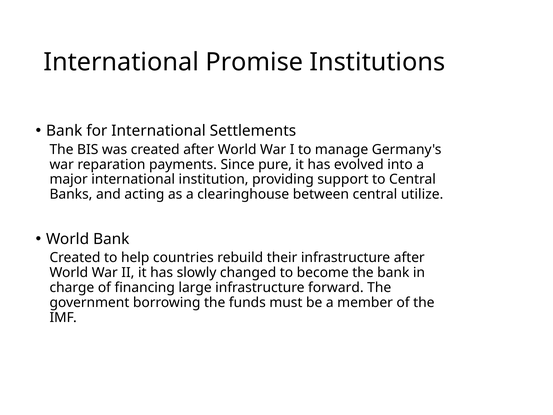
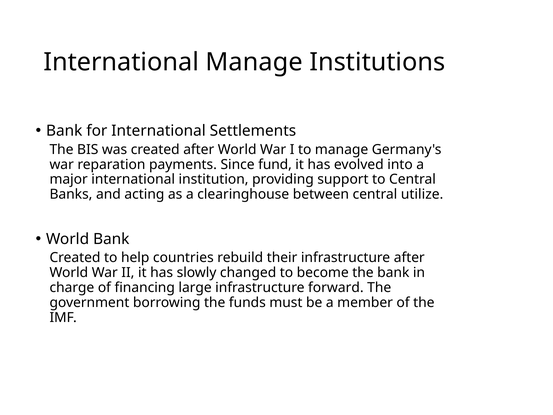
International Promise: Promise -> Manage
pure: pure -> fund
